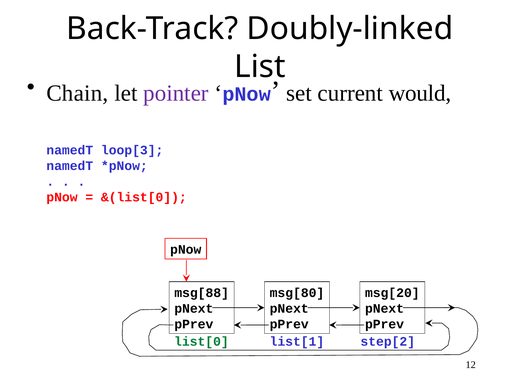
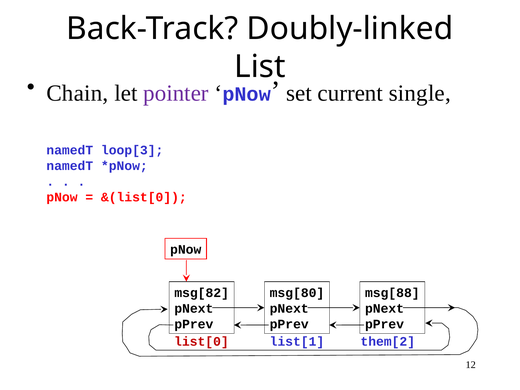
would: would -> single
msg[88: msg[88 -> msg[82
msg[20: msg[20 -> msg[88
list[0 colour: green -> red
step[2: step[2 -> them[2
